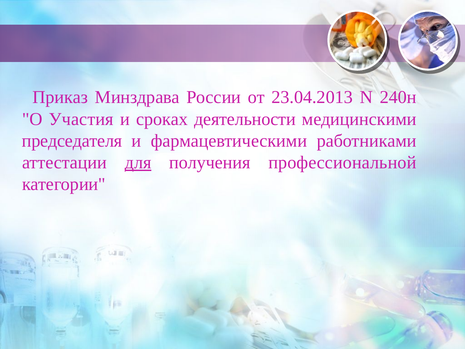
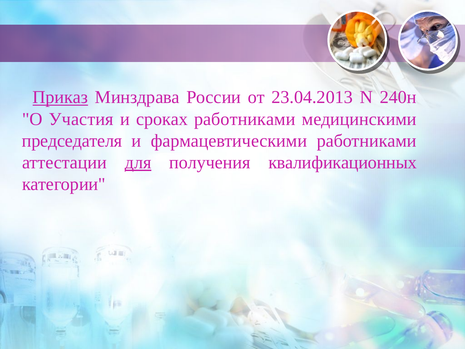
Приказ underline: none -> present
сроках деятельности: деятельности -> работниками
профессиональной: профессиональной -> квалификационных
